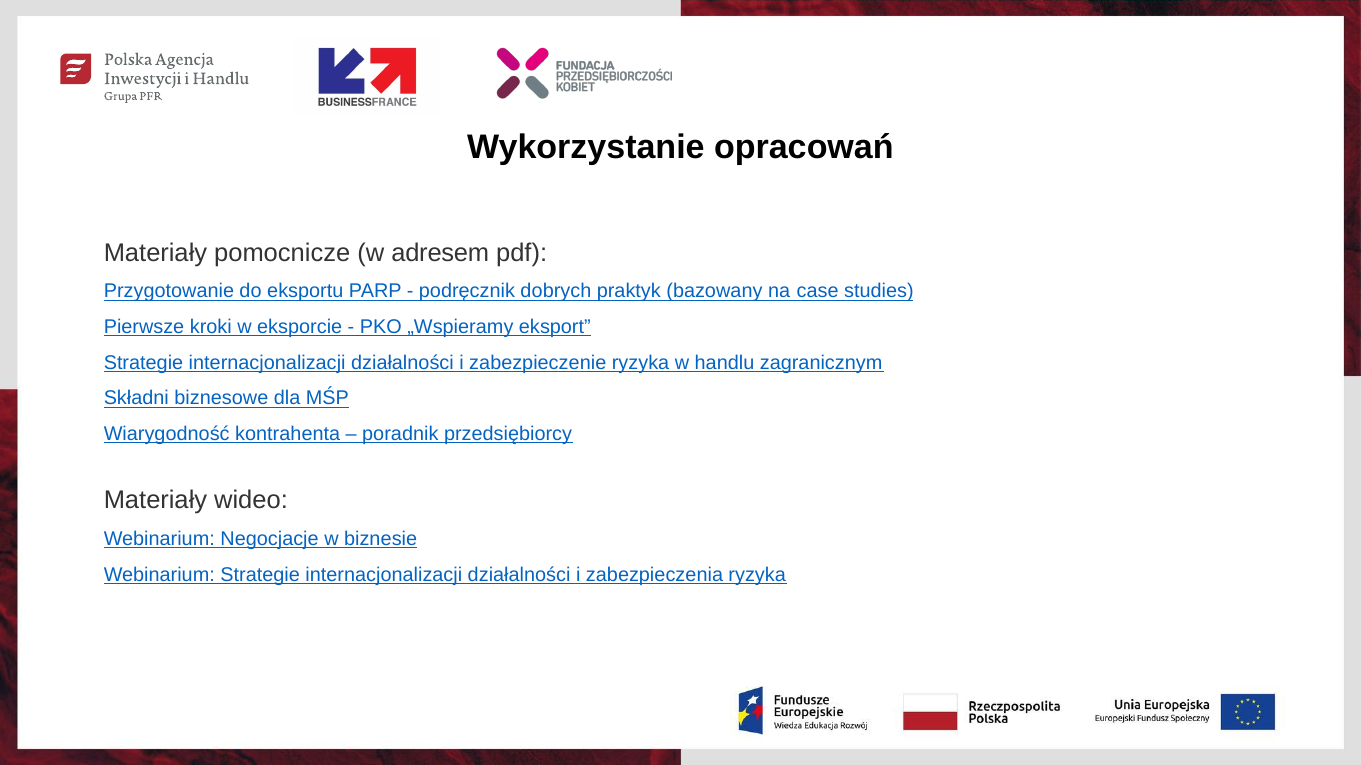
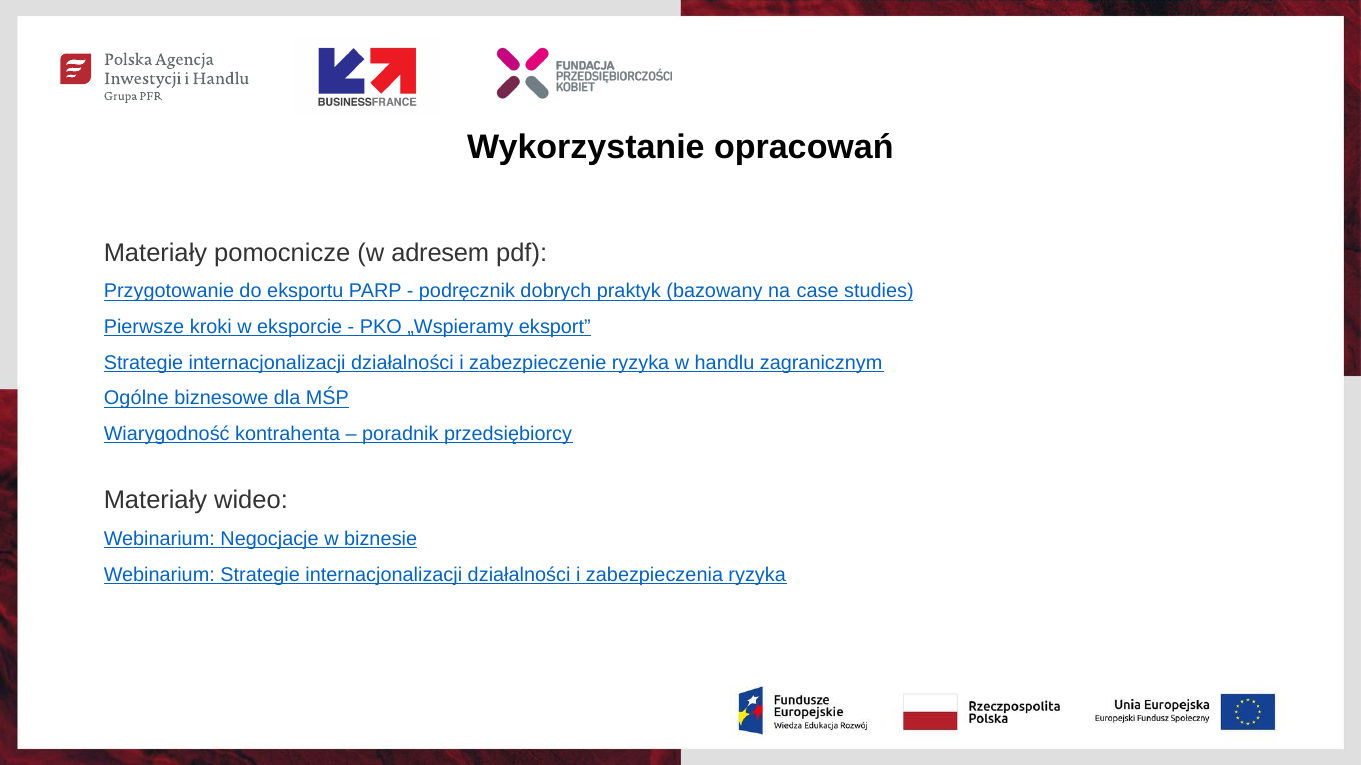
Składni: Składni -> Ogólne
